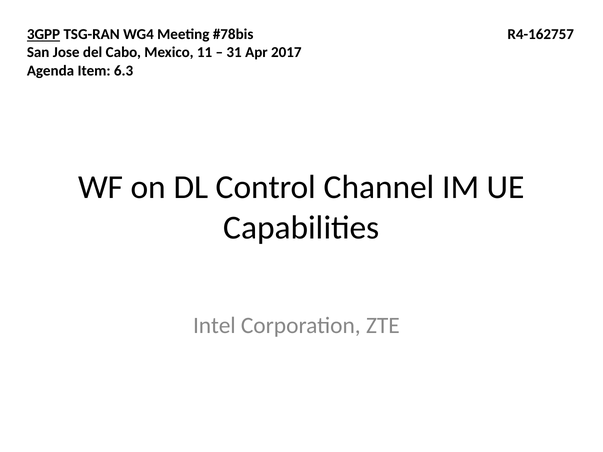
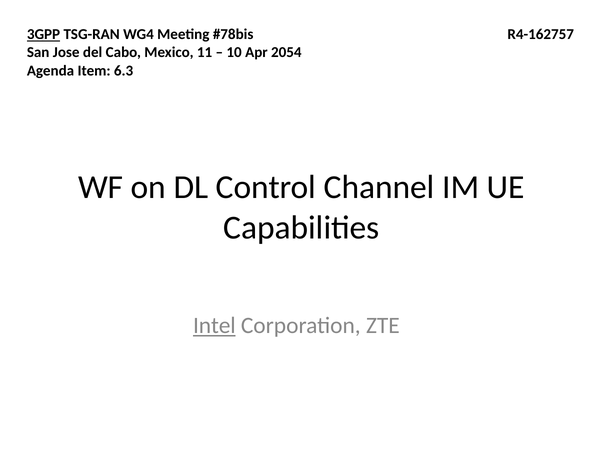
31: 31 -> 10
2017: 2017 -> 2054
Intel underline: none -> present
